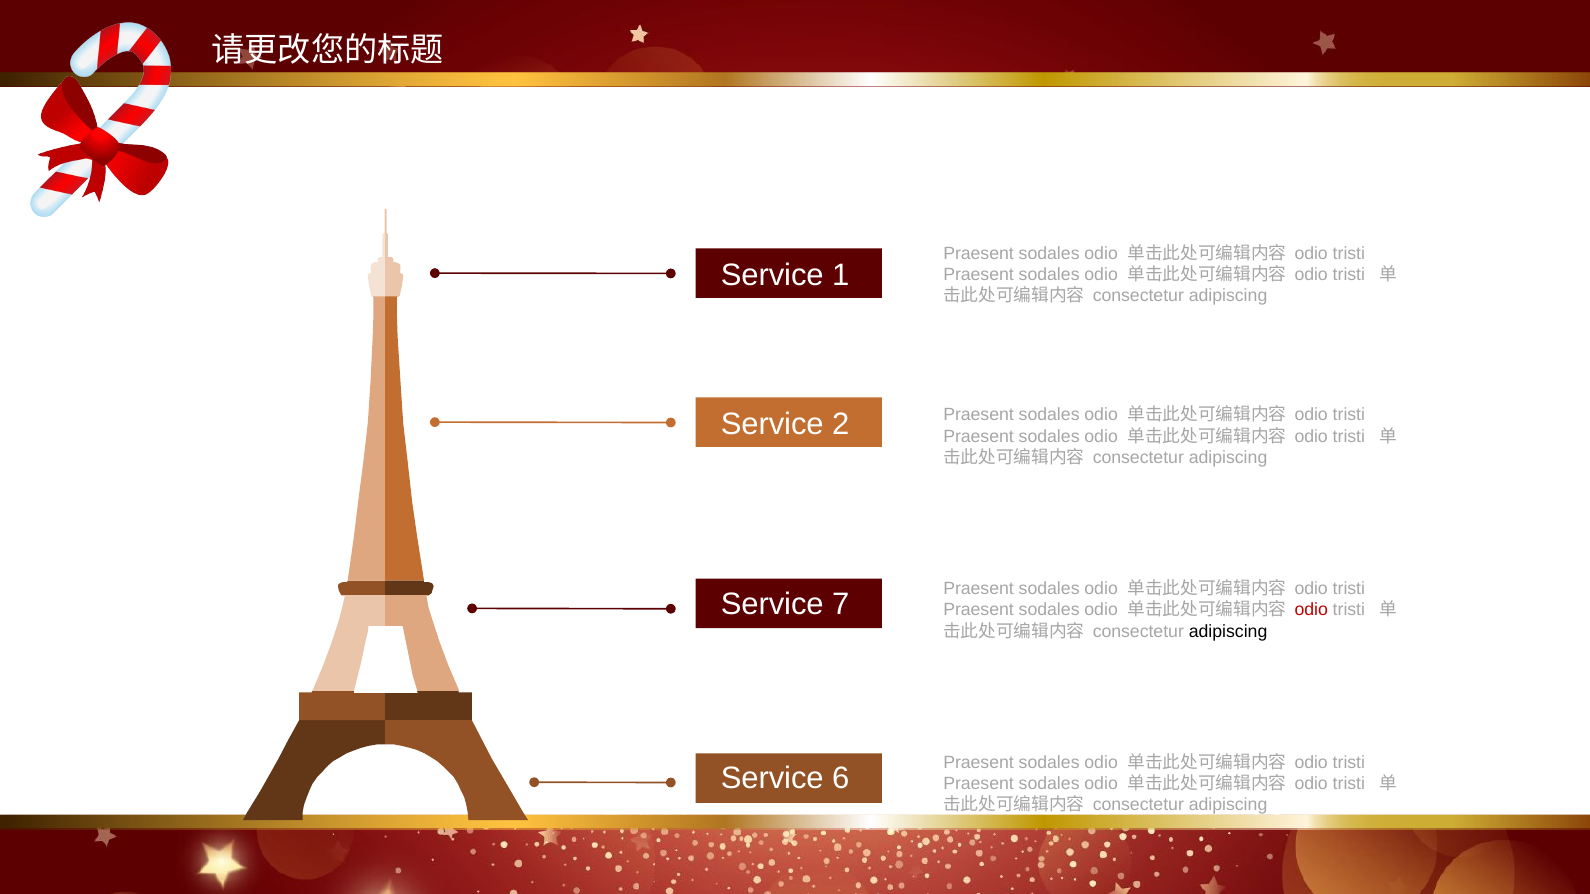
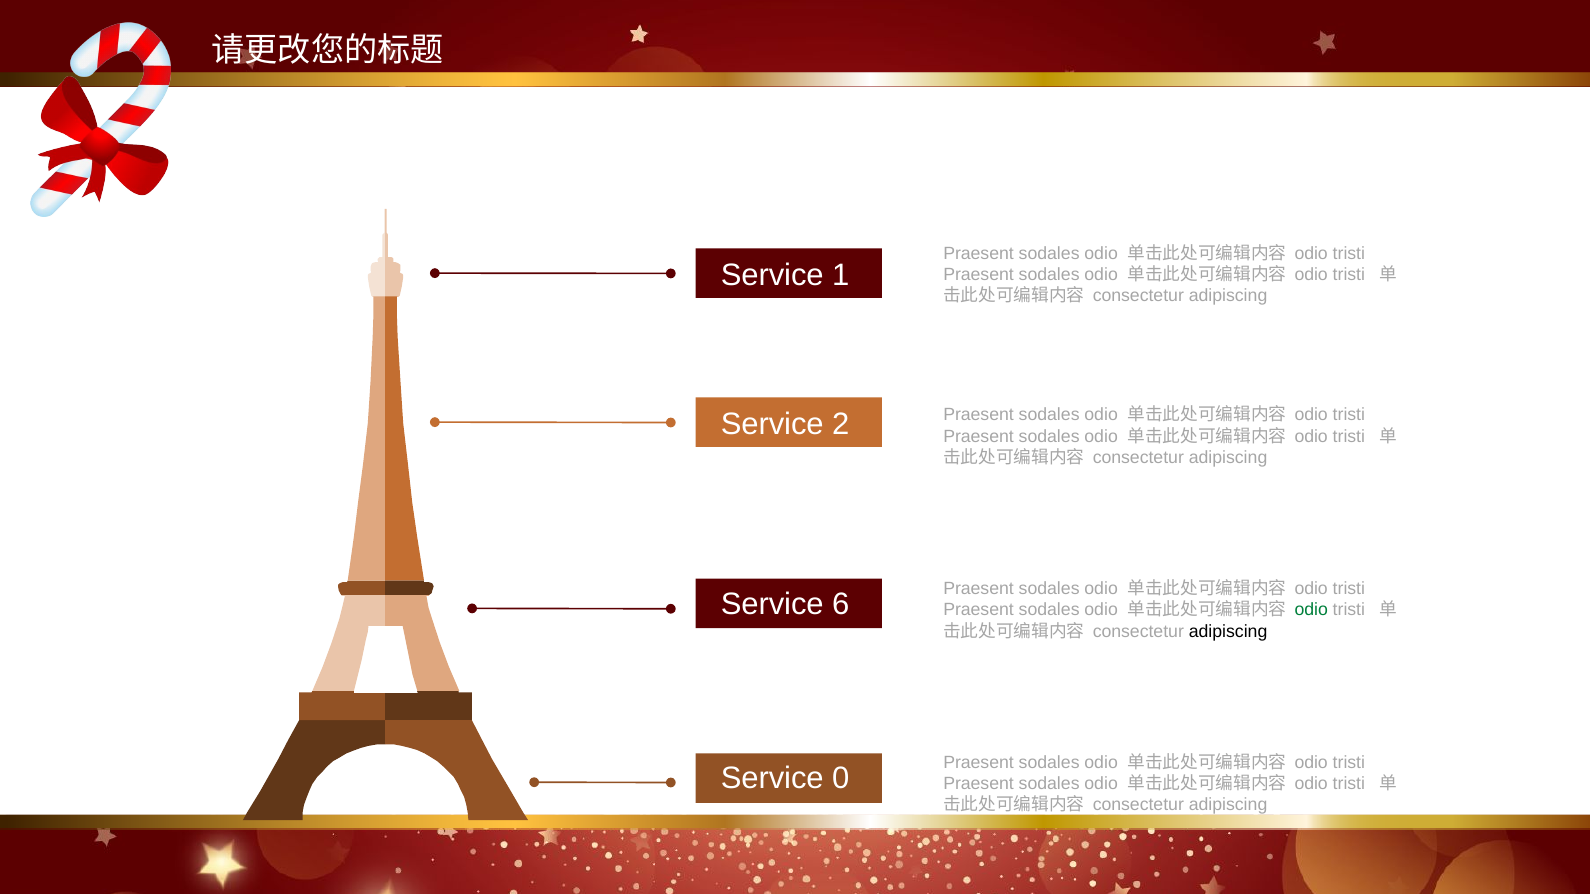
7: 7 -> 6
odio at (1311, 610) colour: red -> green
6: 6 -> 0
